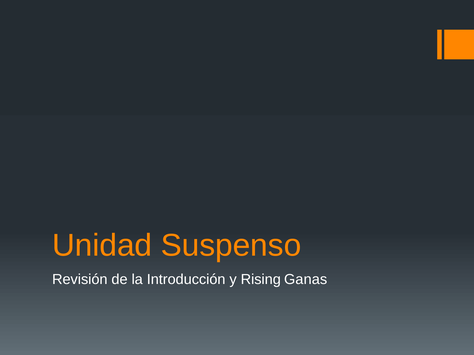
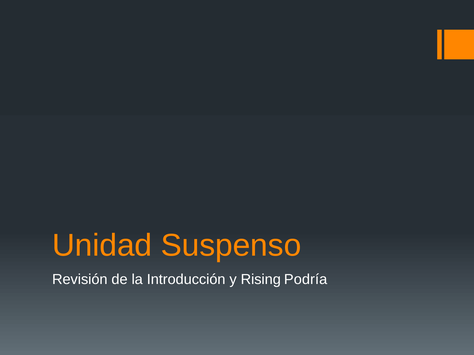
Ganas: Ganas -> Podría
